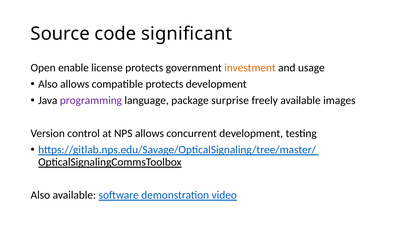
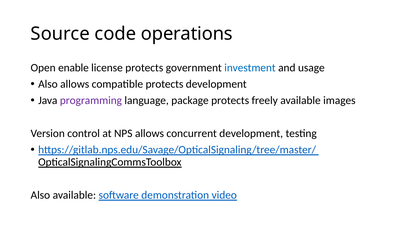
significant: significant -> operations
investment colour: orange -> blue
package surprise: surprise -> protects
